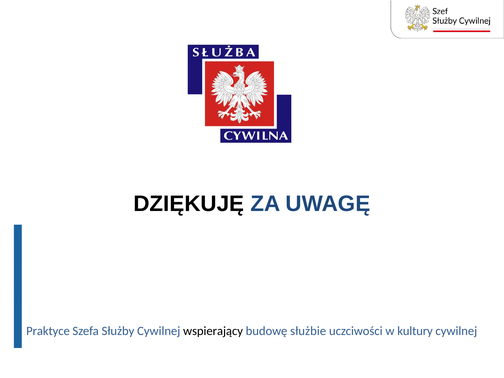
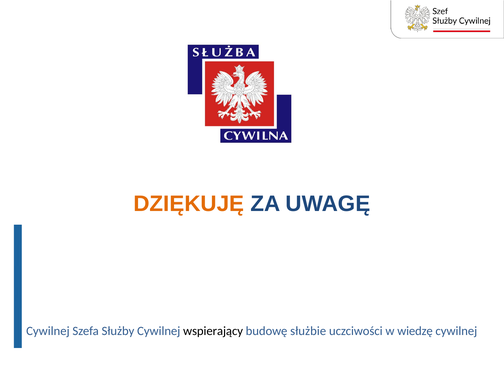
DZIĘKUJĘ colour: black -> orange
Praktyce at (48, 331): Praktyce -> Cywilnej
kultury: kultury -> wiedzę
